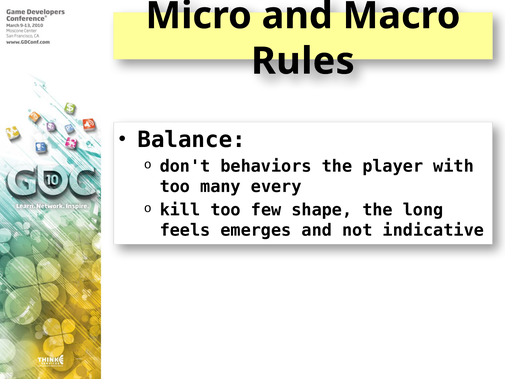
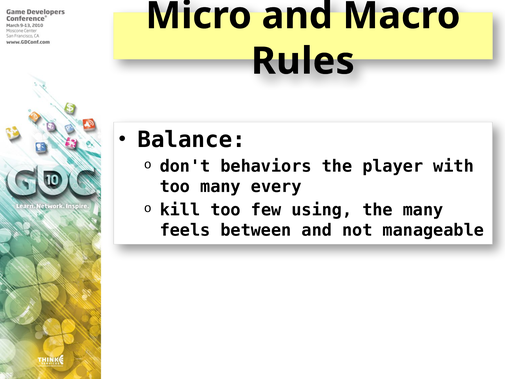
shape: shape -> using
the long: long -> many
emerges: emerges -> between
indicative: indicative -> manageable
